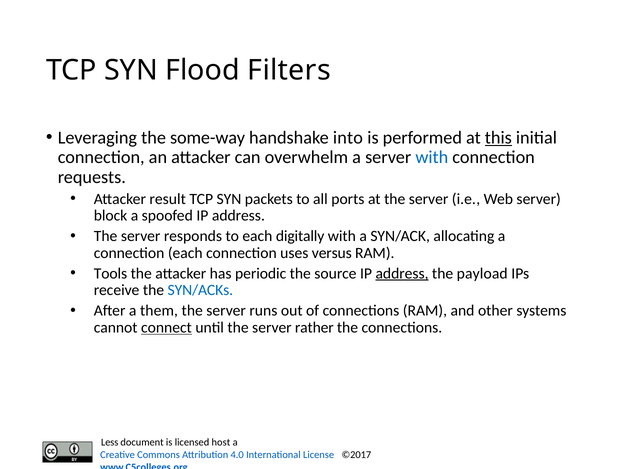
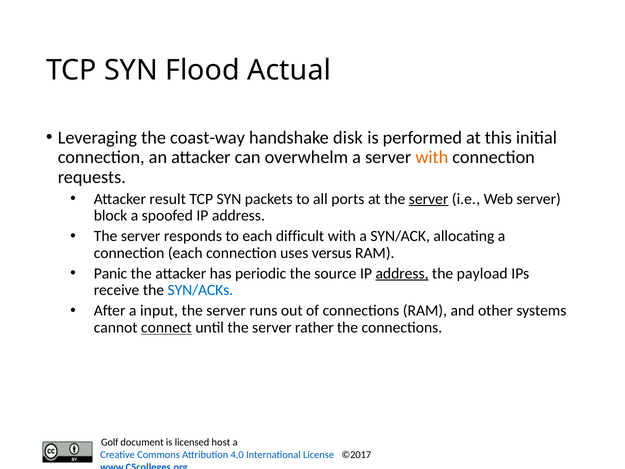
Filters: Filters -> Actual
some-way: some-way -> coast-way
into: into -> disk
this underline: present -> none
with at (432, 157) colour: blue -> orange
server at (429, 199) underline: none -> present
digitally: digitally -> difficult
Tools: Tools -> Panic
them: them -> input
Less: Less -> Golf
